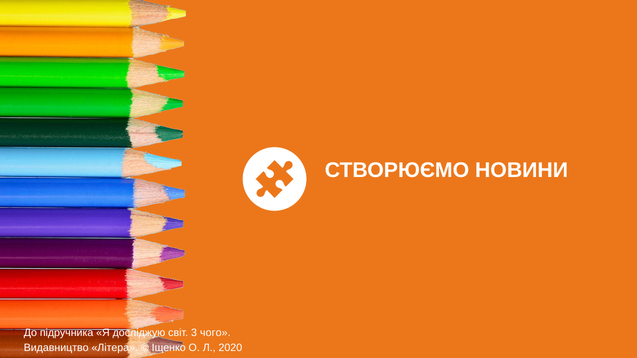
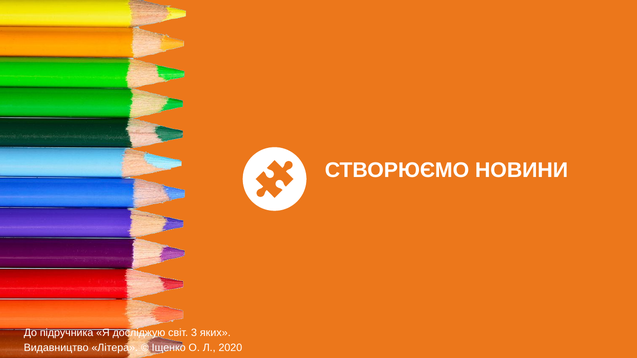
чого: чого -> яких
